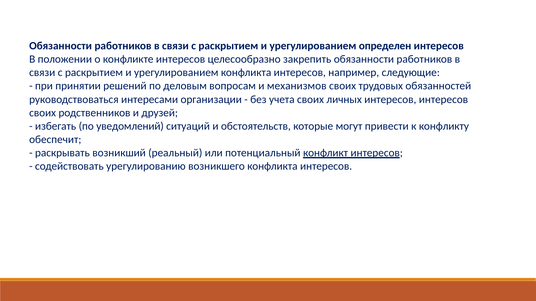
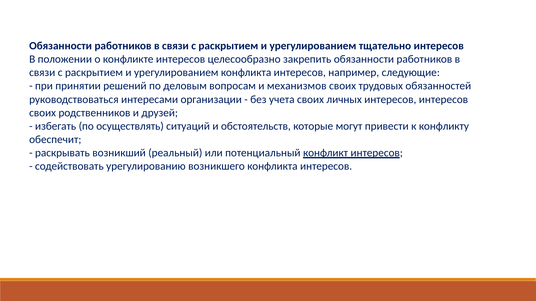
определен: определен -> тщательно
уведомлений: уведомлений -> осуществлять
